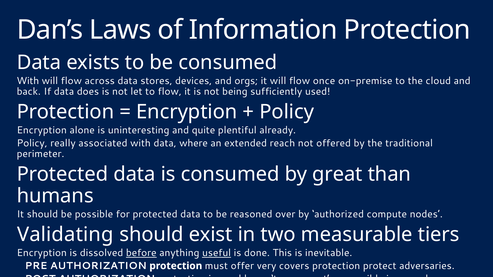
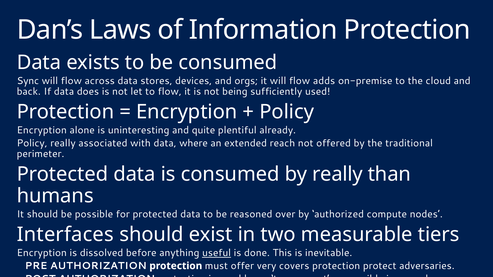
With at (28, 81): With -> Sync
once: once -> adds
by great: great -> really
Validating: Validating -> Interfaces
before underline: present -> none
